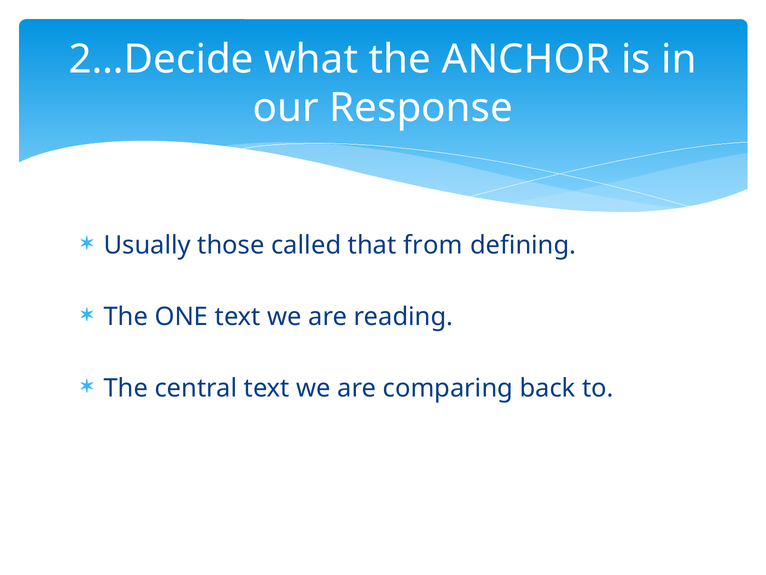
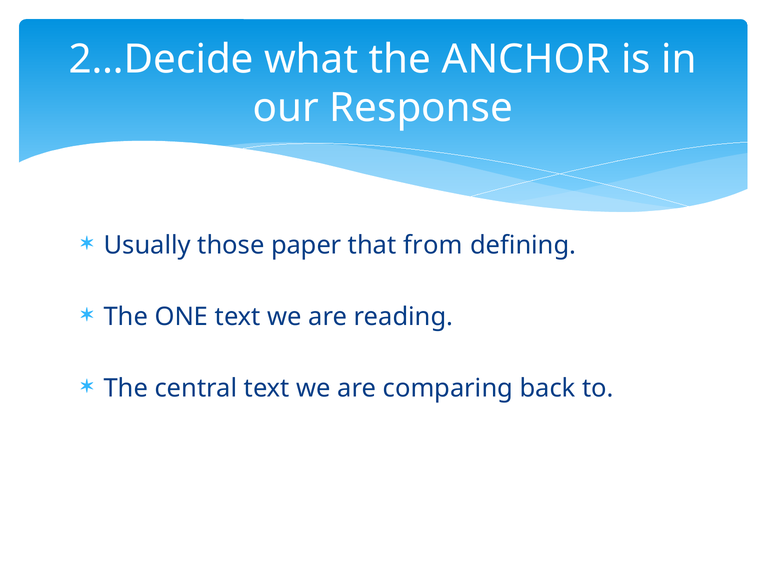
called: called -> paper
